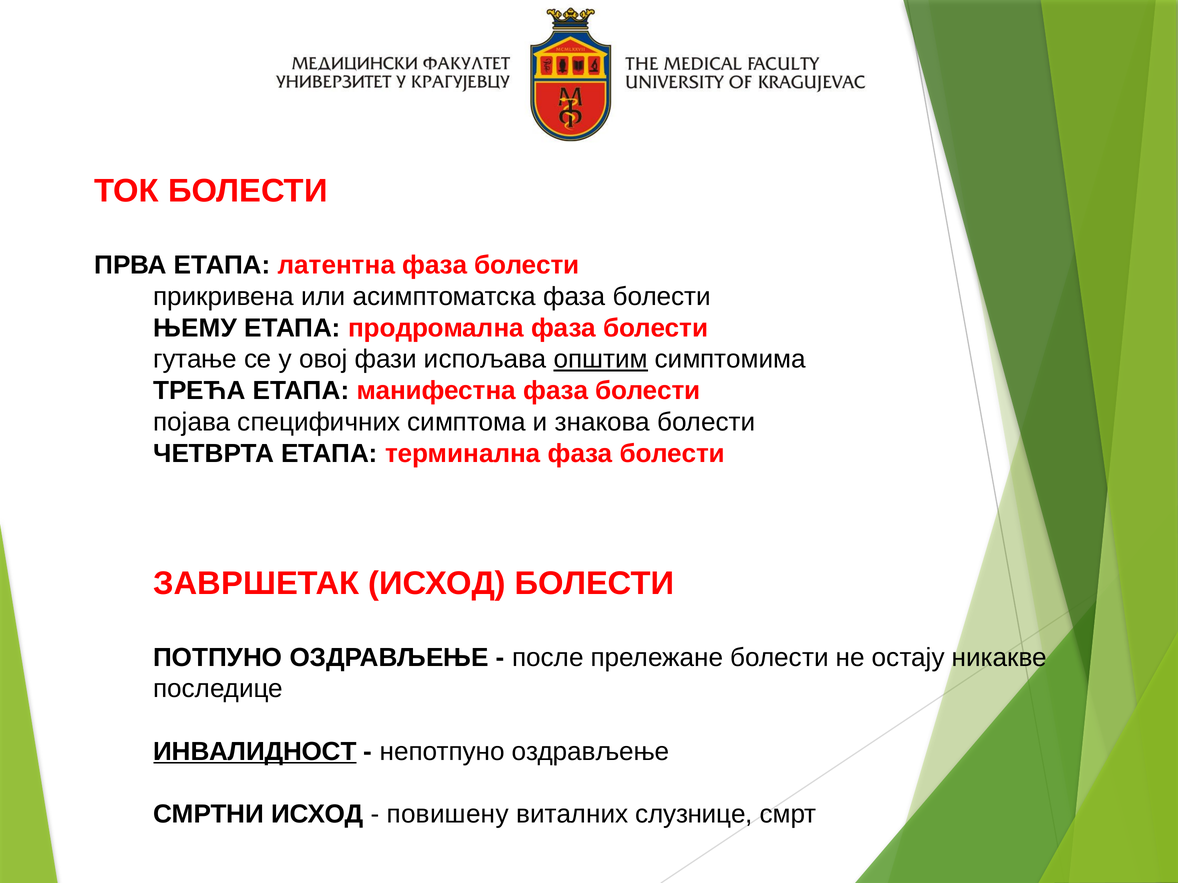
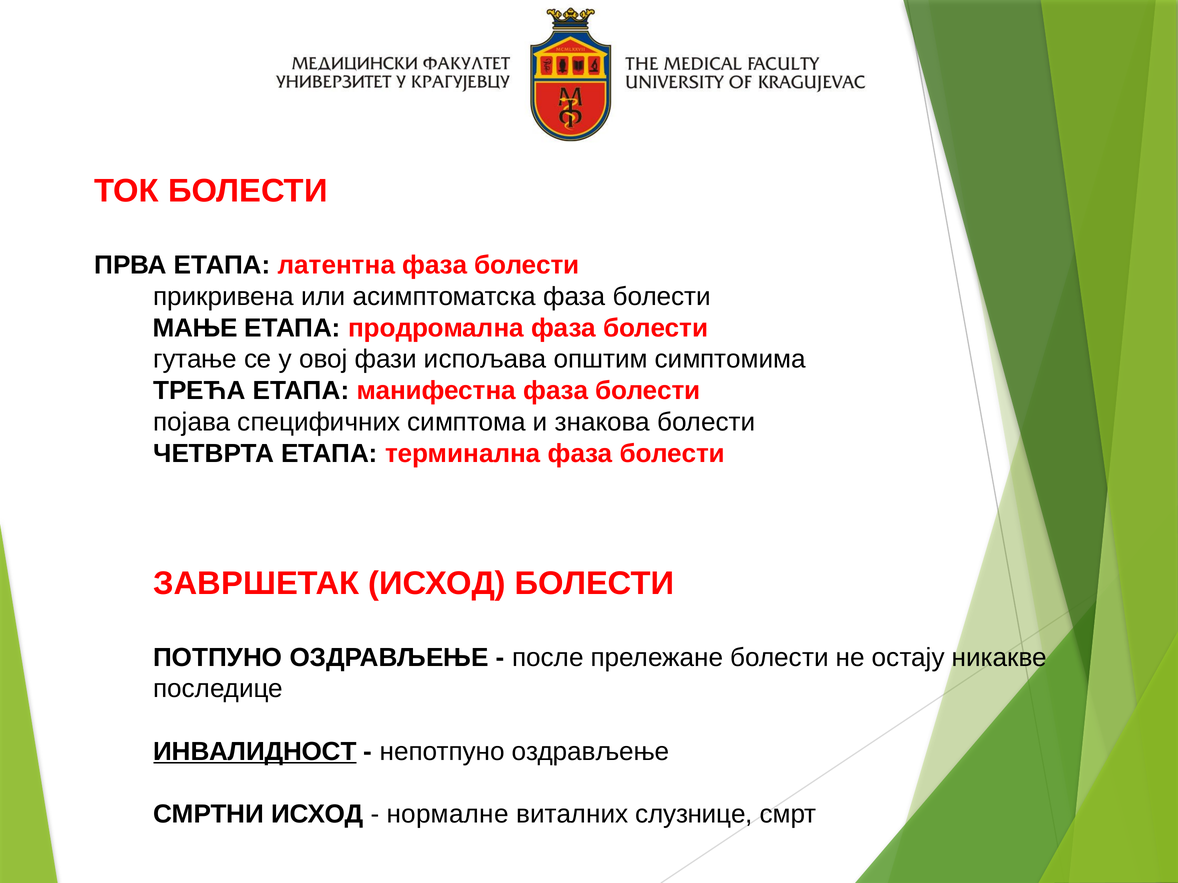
ЊЕМУ: ЊЕМУ -> МАЊЕ
општим underline: present -> none
повишену: повишену -> нормалне
